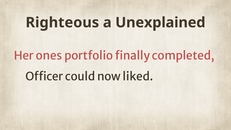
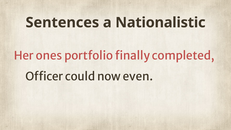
Righteous: Righteous -> Sentences
Unexplained: Unexplained -> Nationalistic
liked: liked -> even
